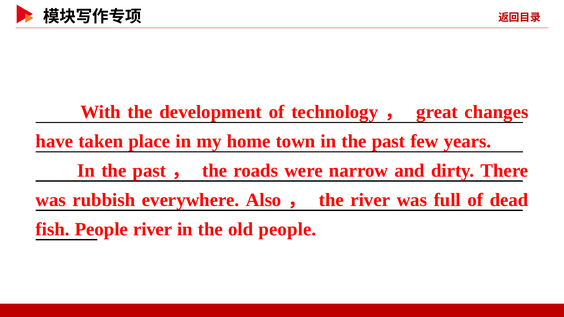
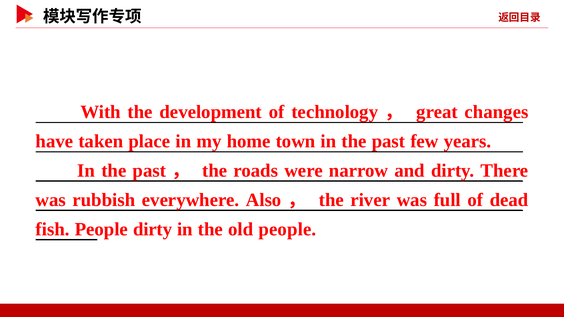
People river: river -> dirty
